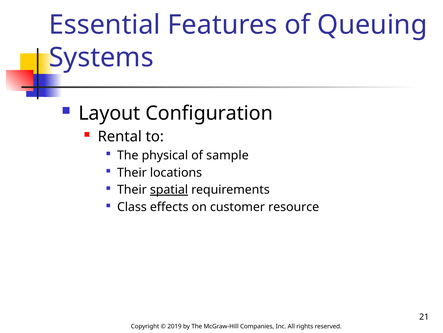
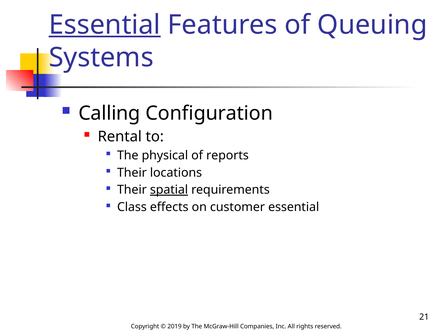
Essential at (105, 25) underline: none -> present
Layout: Layout -> Calling
sample: sample -> reports
customer resource: resource -> essential
